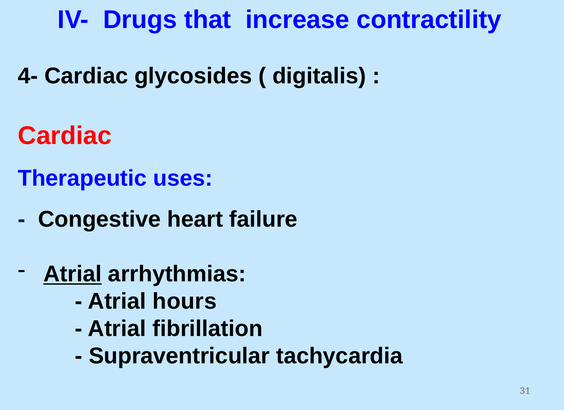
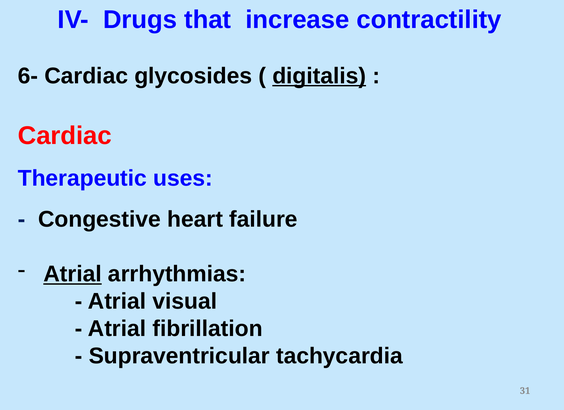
4-: 4- -> 6-
digitalis underline: none -> present
hours: hours -> visual
